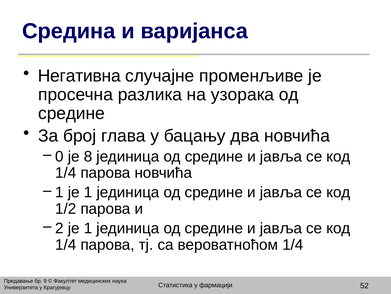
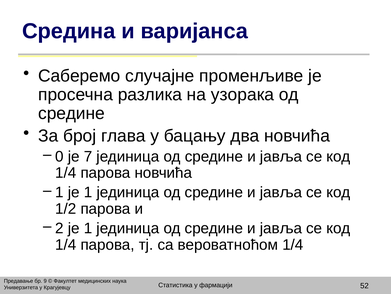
Негативна: Негативна -> Саберемо
8: 8 -> 7
